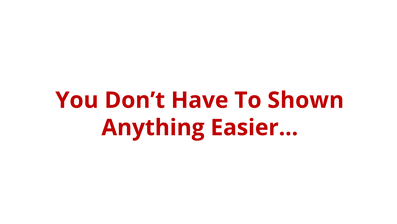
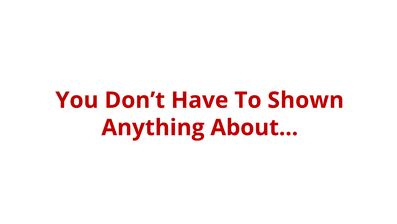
Easier: Easier -> About
